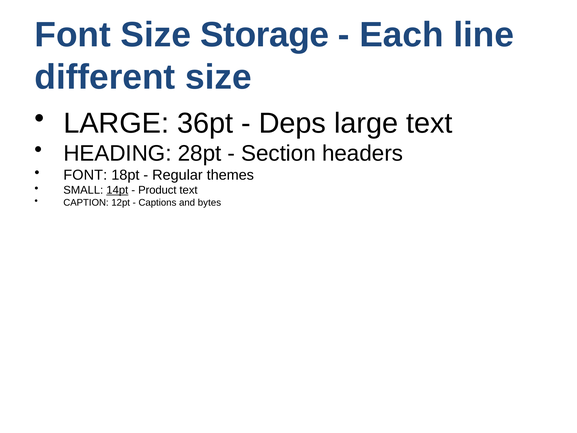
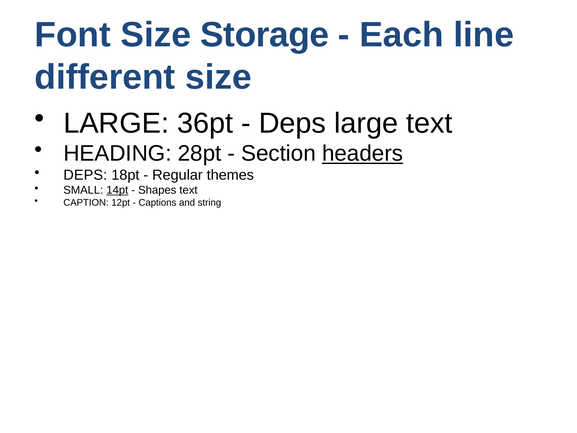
headers underline: none -> present
FONT at (85, 175): FONT -> DEPS
Product: Product -> Shapes
bytes: bytes -> string
